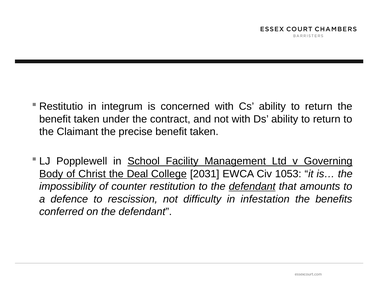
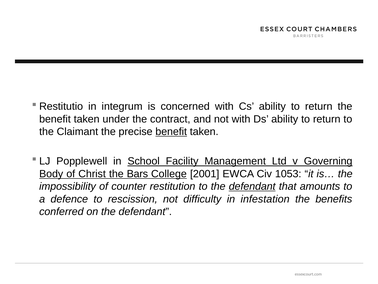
benefit at (171, 132) underline: none -> present
Deal: Deal -> Bars
2031: 2031 -> 2001
